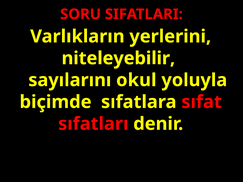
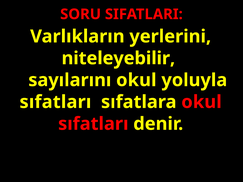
biçimde at (56, 102): biçimde -> sıfatları
sıfatlara sıfat: sıfat -> okul
